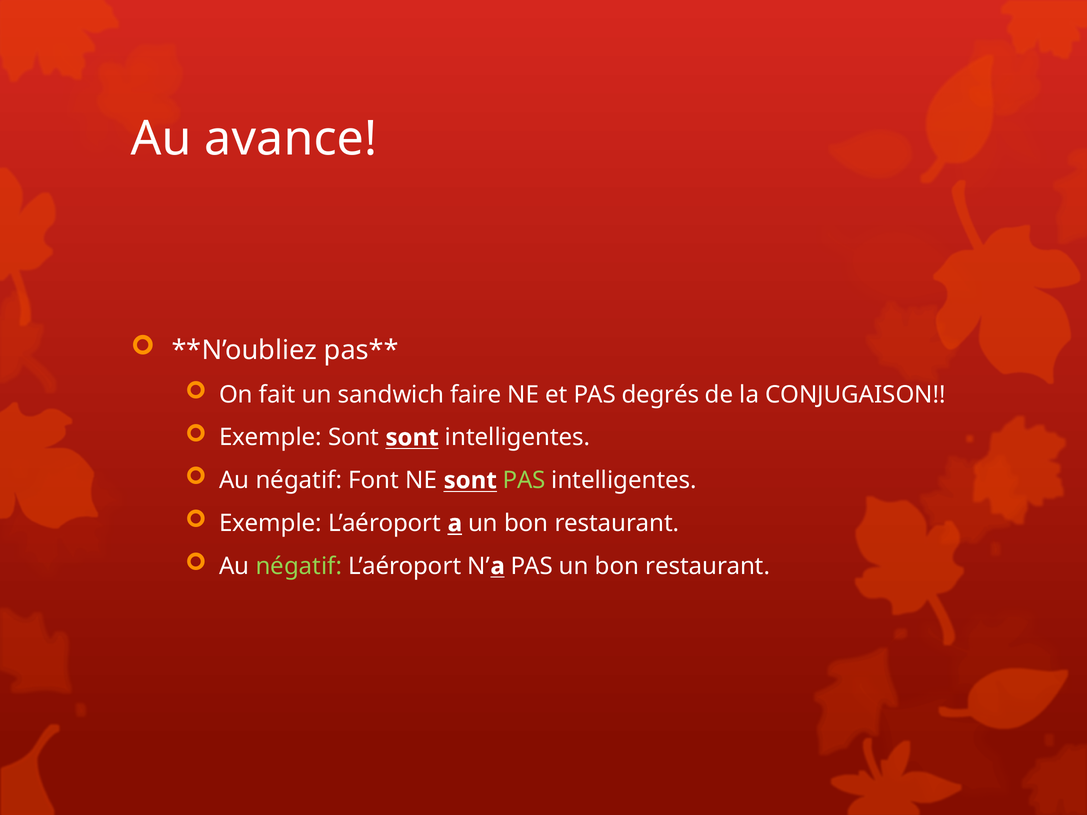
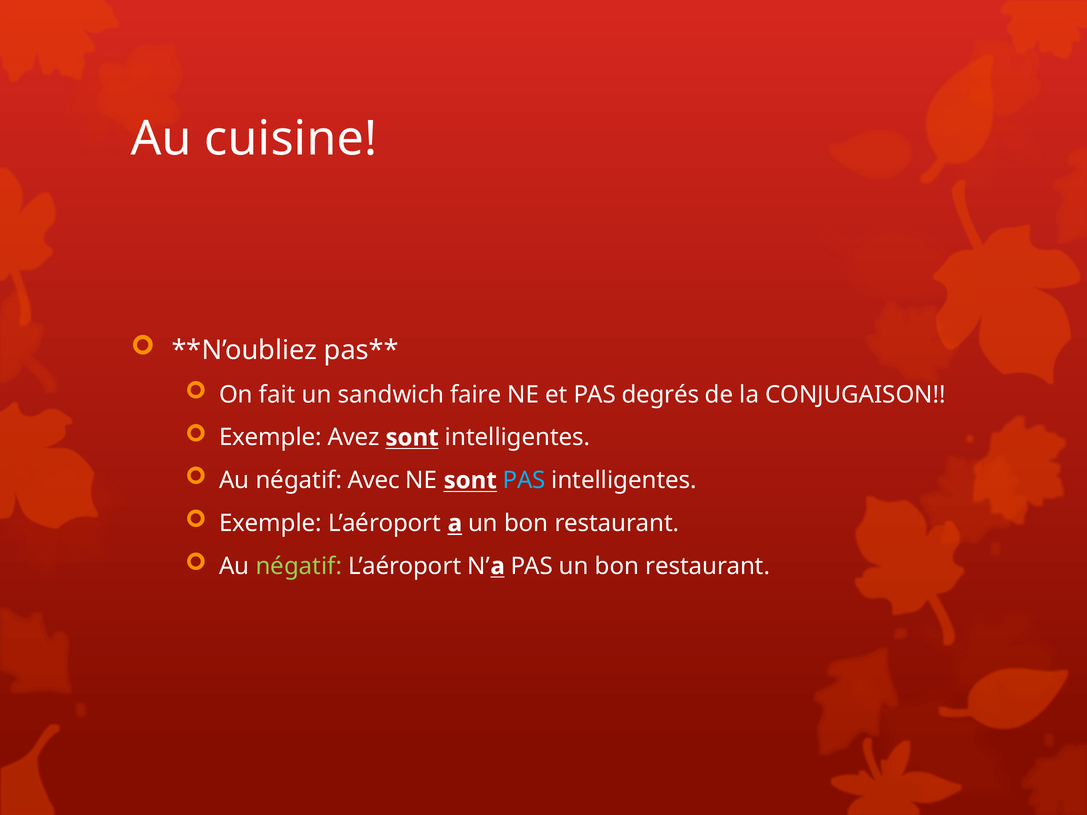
avance: avance -> cuisine
Exemple Sont: Sont -> Avez
Font: Font -> Avec
PAS at (524, 481) colour: light green -> light blue
